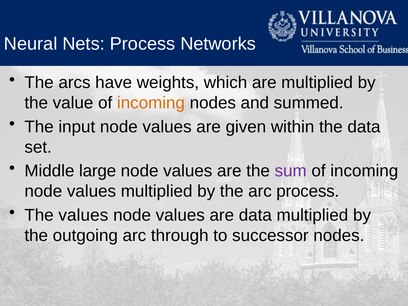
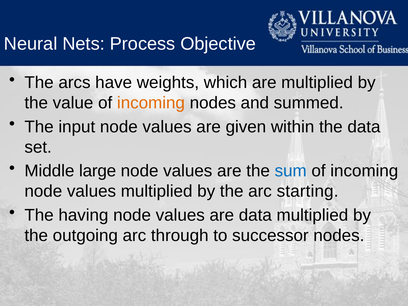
Networks: Networks -> Objective
sum colour: purple -> blue
arc process: process -> starting
The values: values -> having
